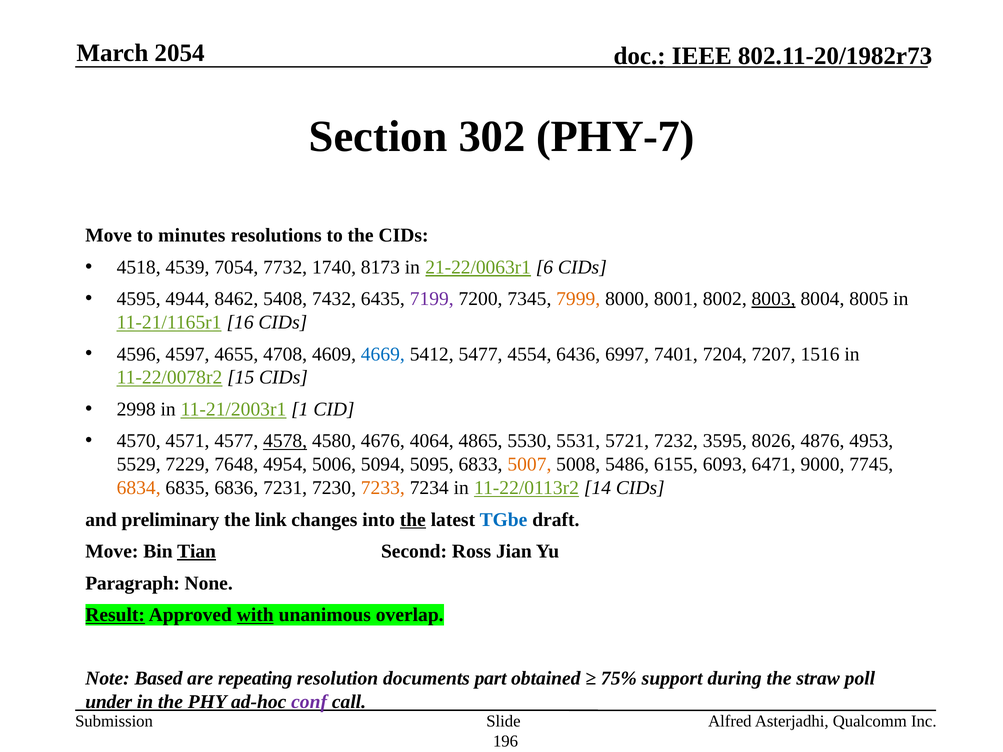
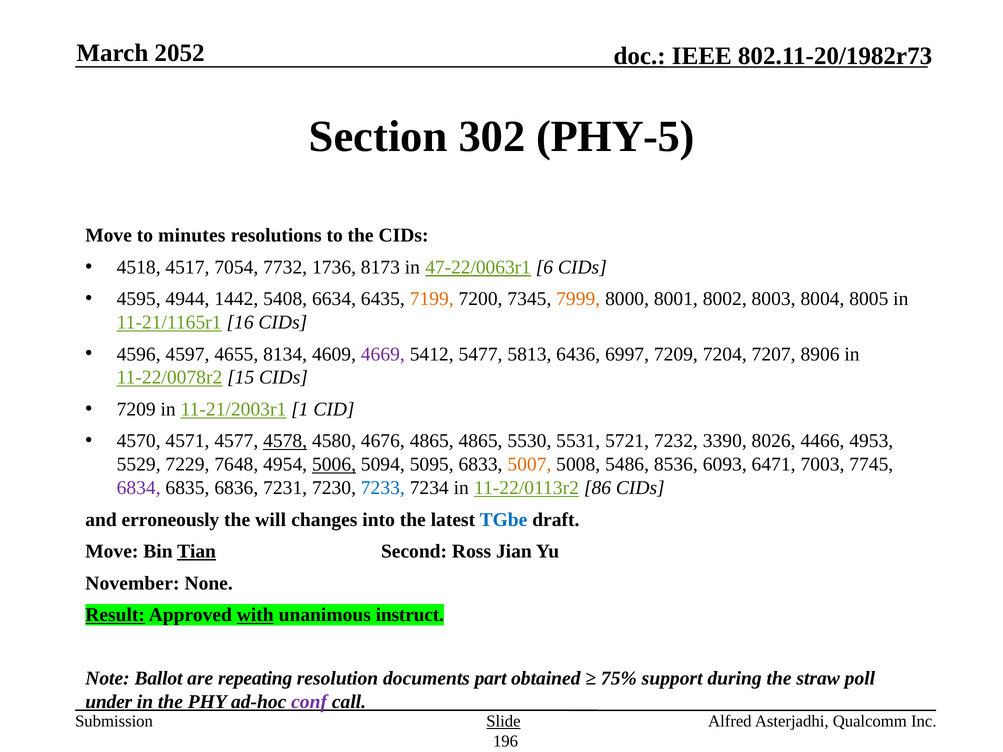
2054: 2054 -> 2052
PHY-7: PHY-7 -> PHY-5
4539: 4539 -> 4517
1740: 1740 -> 1736
21-22/0063r1: 21-22/0063r1 -> 47-22/0063r1
8462: 8462 -> 1442
7432: 7432 -> 6634
7199 colour: purple -> orange
8003 underline: present -> none
4708: 4708 -> 8134
4669 colour: blue -> purple
4554: 4554 -> 5813
6997 7401: 7401 -> 7209
1516: 1516 -> 8906
2998 at (136, 409): 2998 -> 7209
4676 4064: 4064 -> 4865
3595: 3595 -> 3390
4876: 4876 -> 4466
5006 underline: none -> present
6155: 6155 -> 8536
9000: 9000 -> 7003
6834 colour: orange -> purple
7233 colour: orange -> blue
14: 14 -> 86
preliminary: preliminary -> erroneously
link: link -> will
the at (413, 520) underline: present -> none
Paragraph: Paragraph -> November
overlap: overlap -> instruct
Based: Based -> Ballot
Slide underline: none -> present
